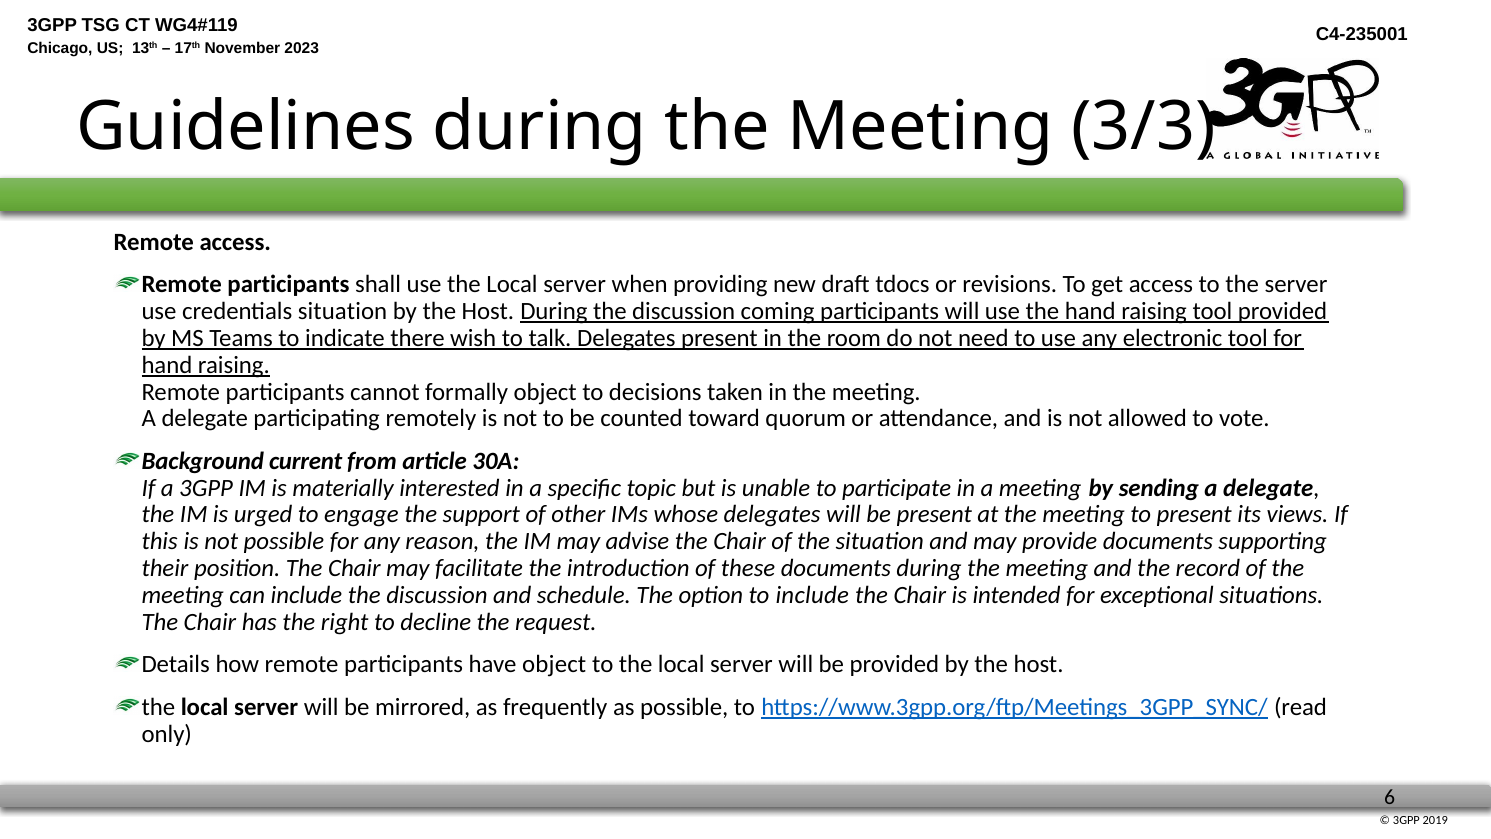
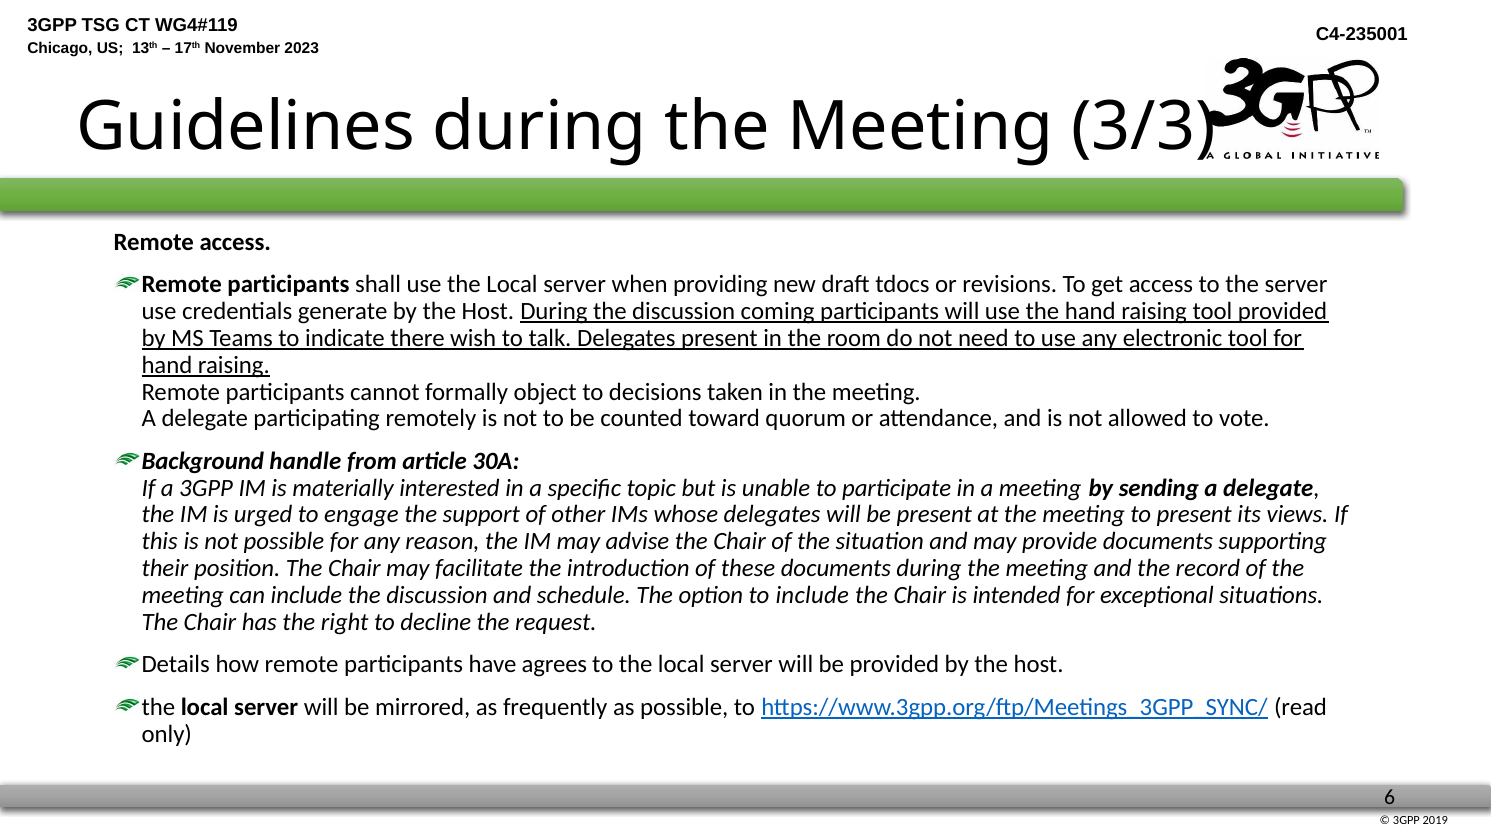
credentials situation: situation -> generate
current: current -> handle
have object: object -> agrees
